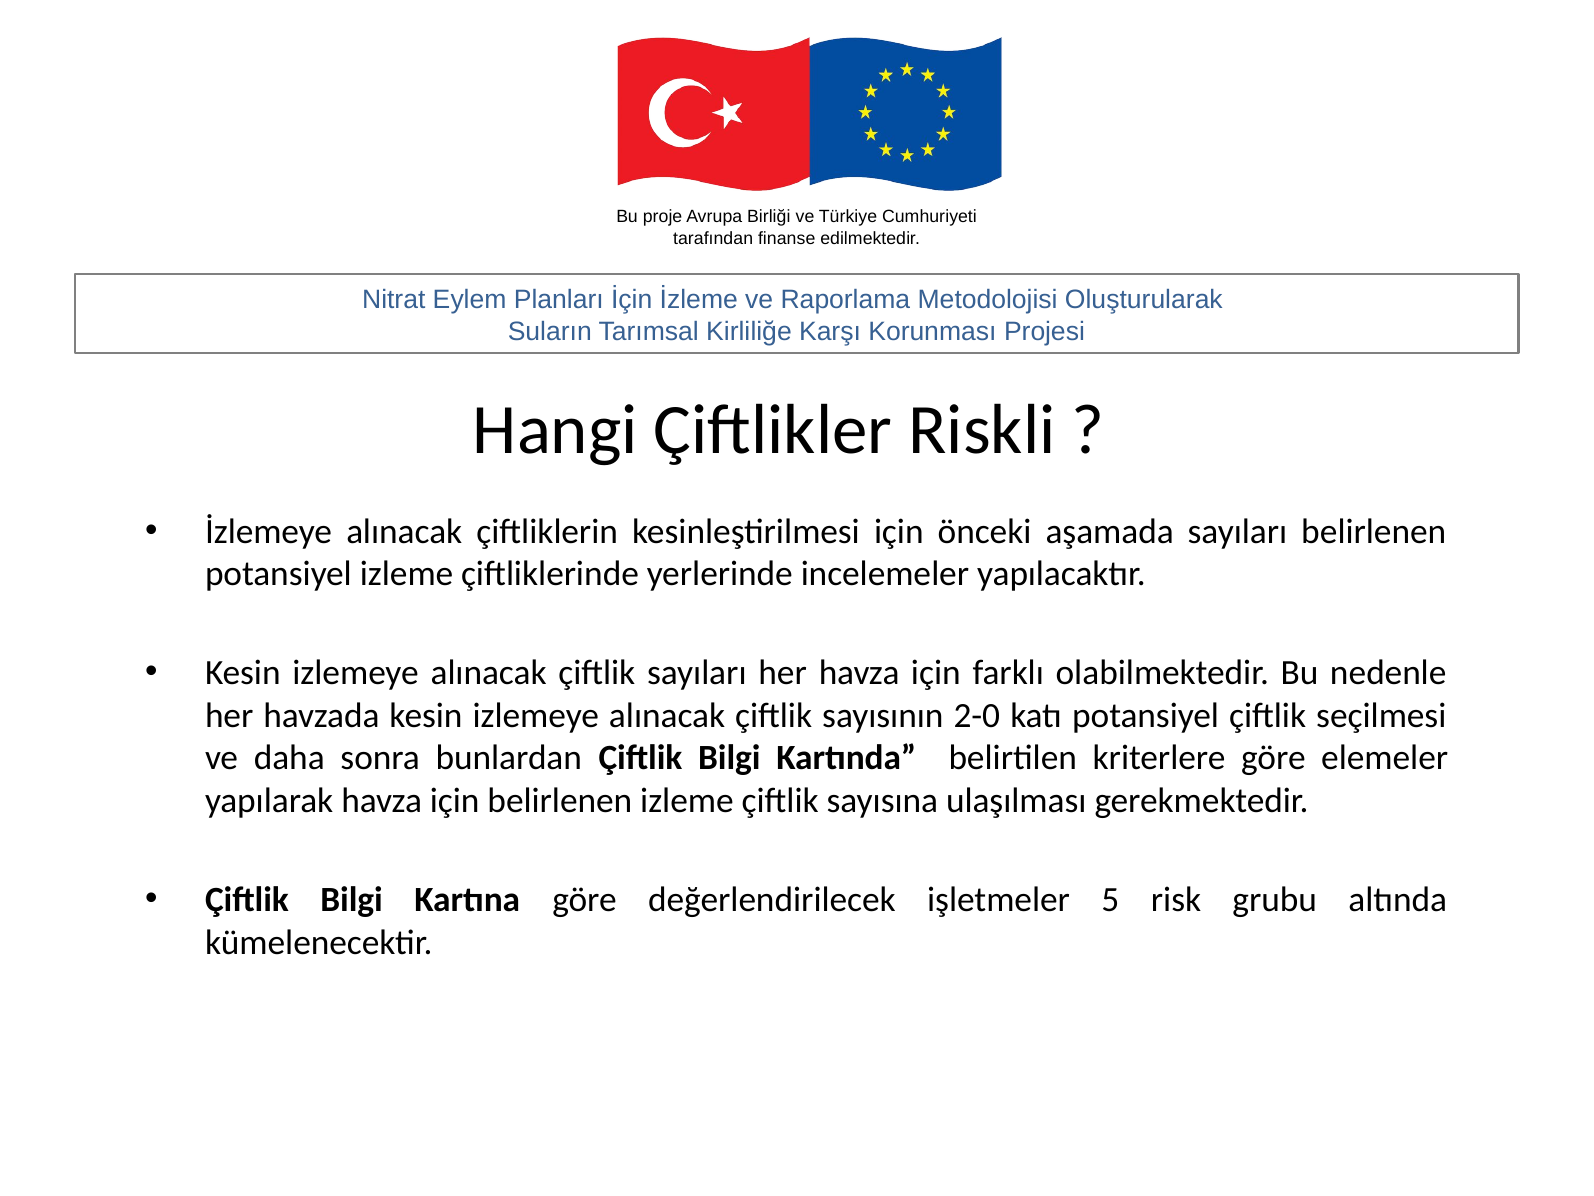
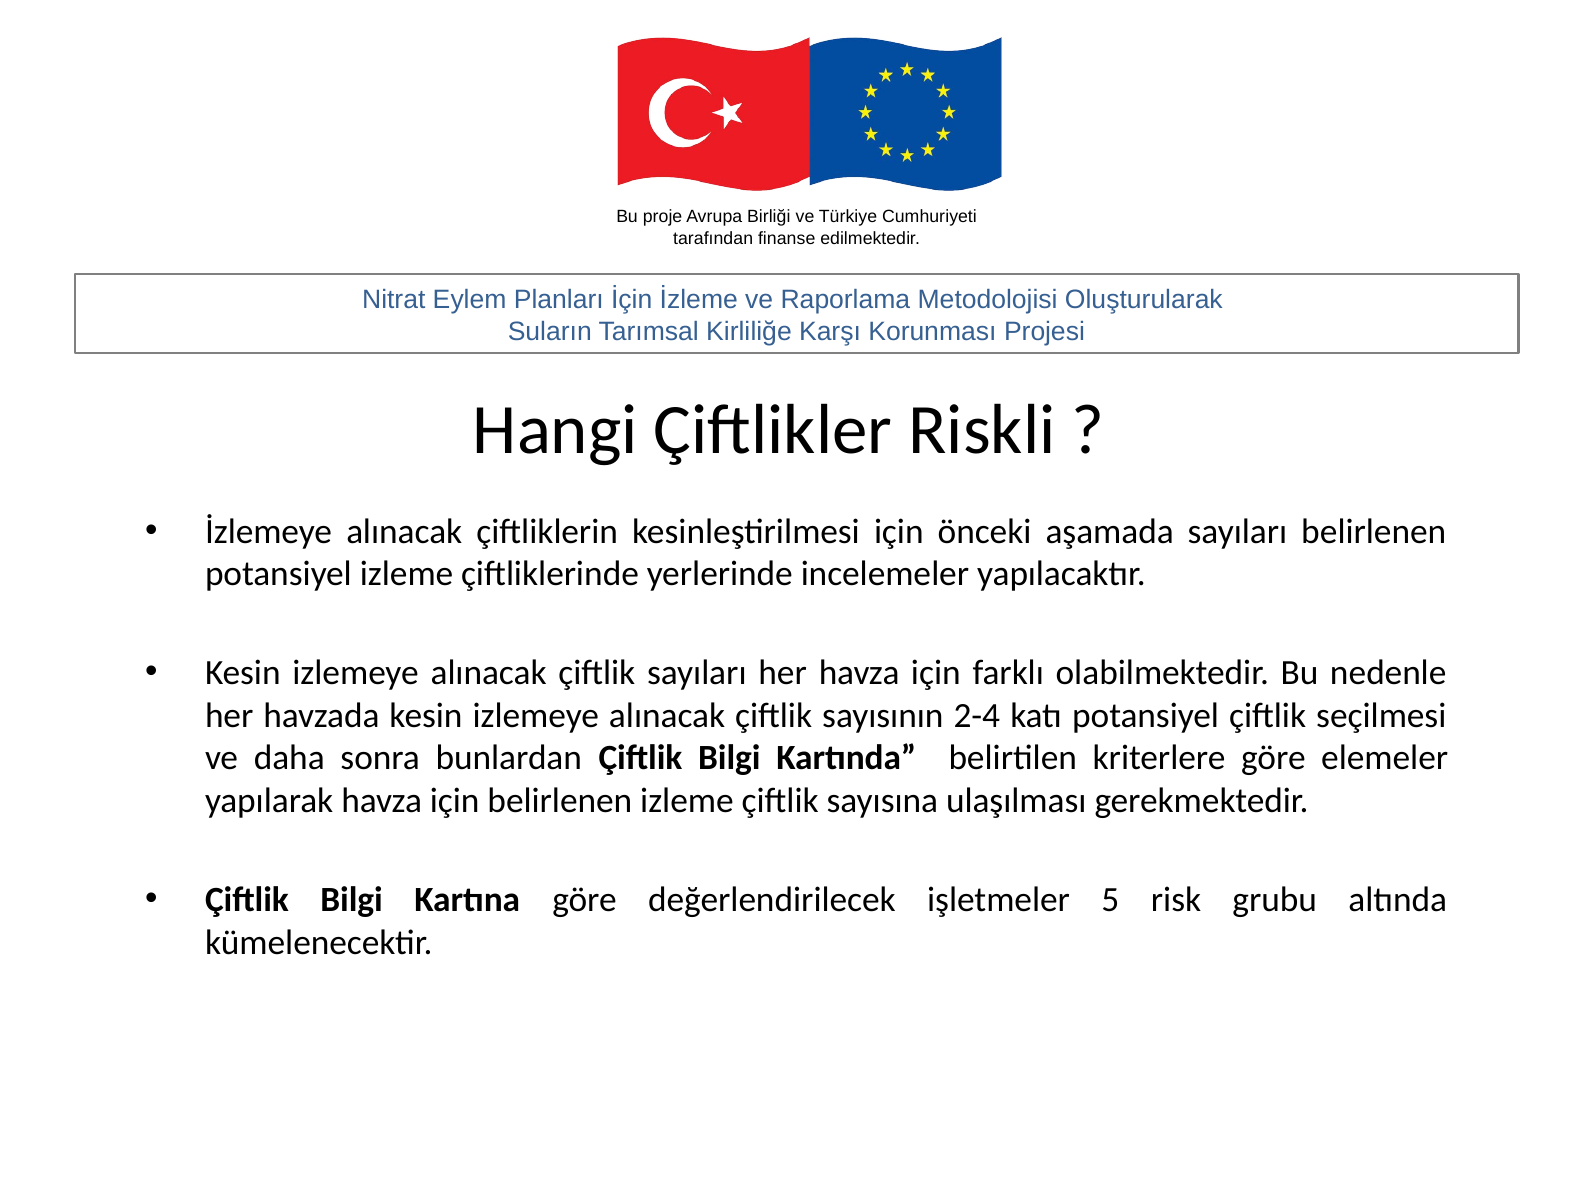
2-0: 2-0 -> 2-4
